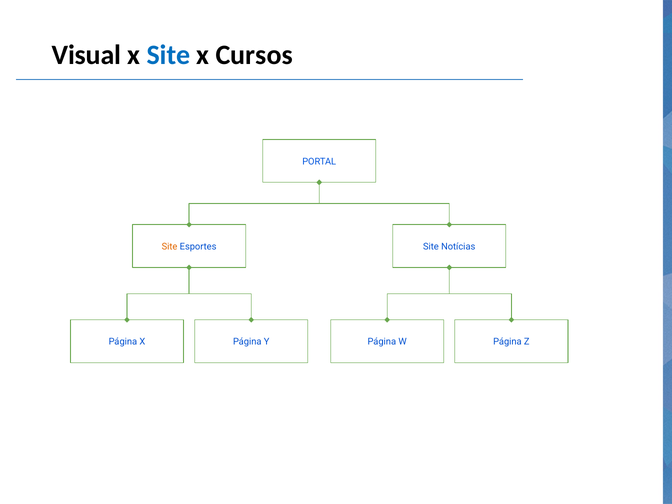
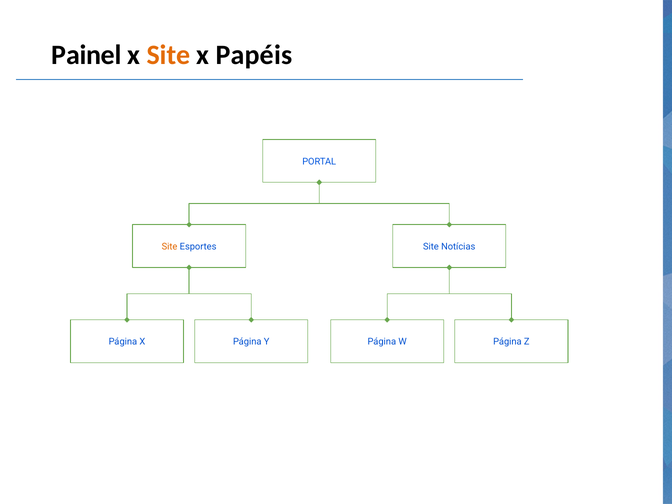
Visual: Visual -> Painel
Site at (168, 55) colour: blue -> orange
Cursos: Cursos -> Papéis
